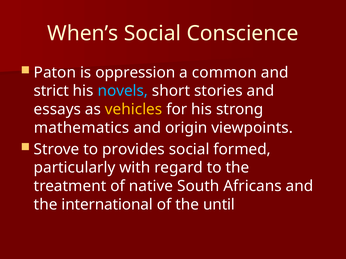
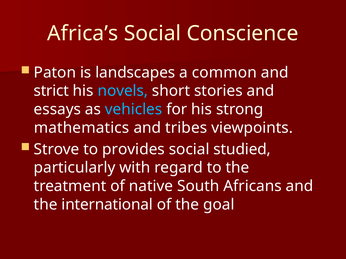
When’s: When’s -> Africa’s
oppression: oppression -> landscapes
vehicles colour: yellow -> light blue
origin: origin -> tribes
formed: formed -> studied
until: until -> goal
